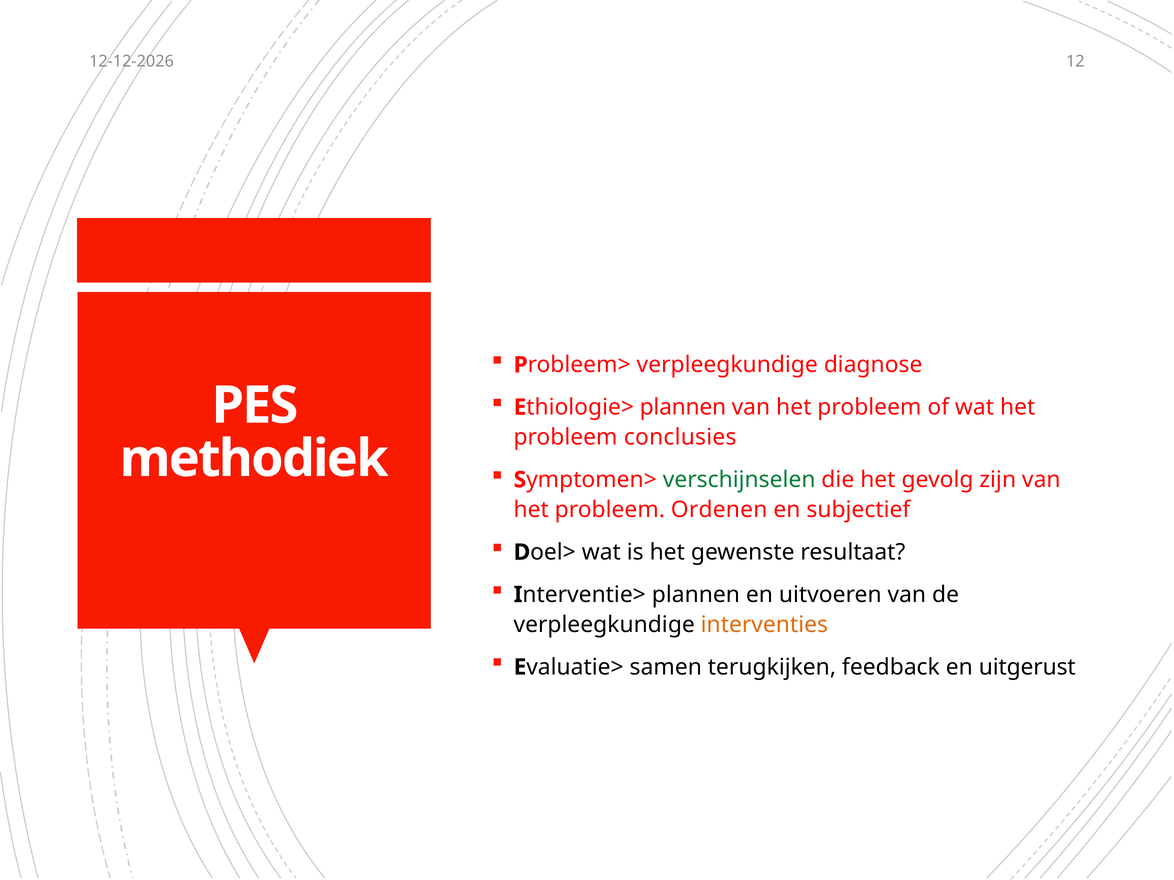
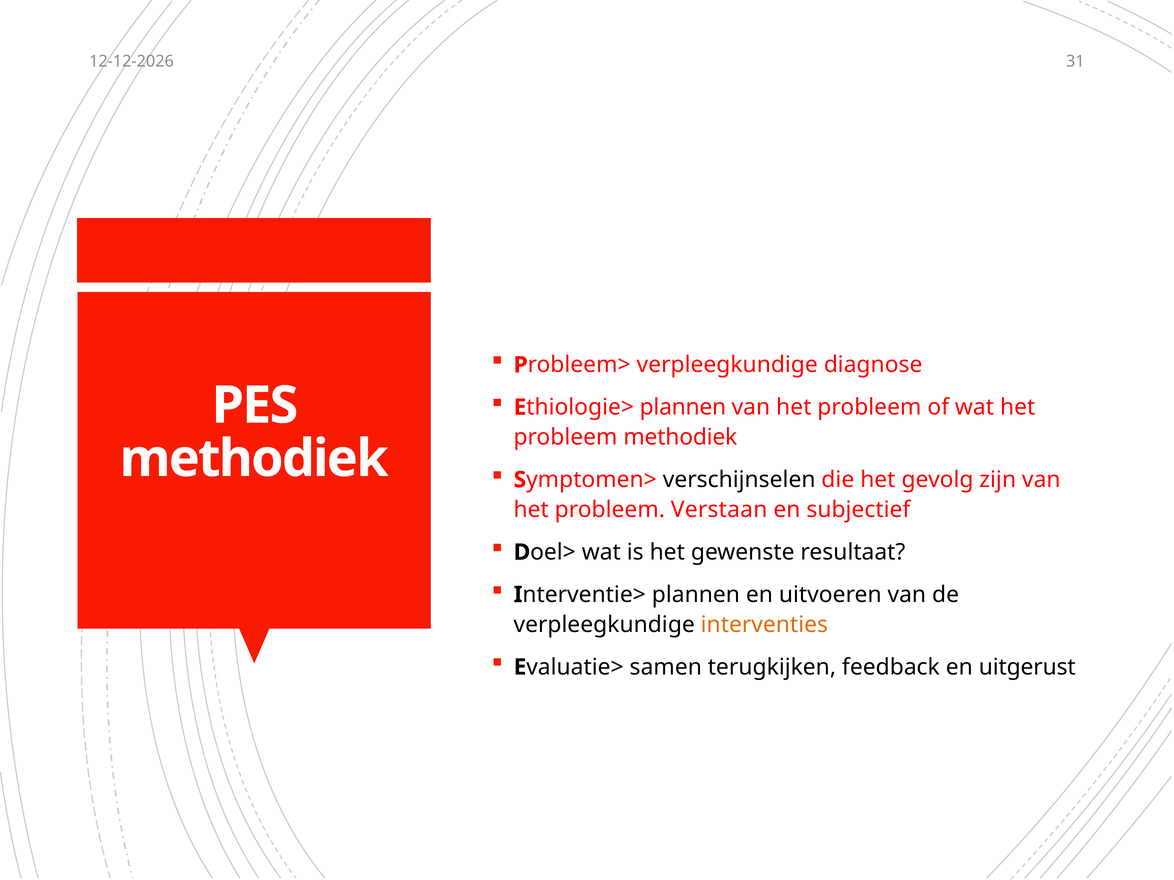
12: 12 -> 31
probleem conclusies: conclusies -> methodiek
verschijnselen colour: green -> black
Ordenen: Ordenen -> Verstaan
